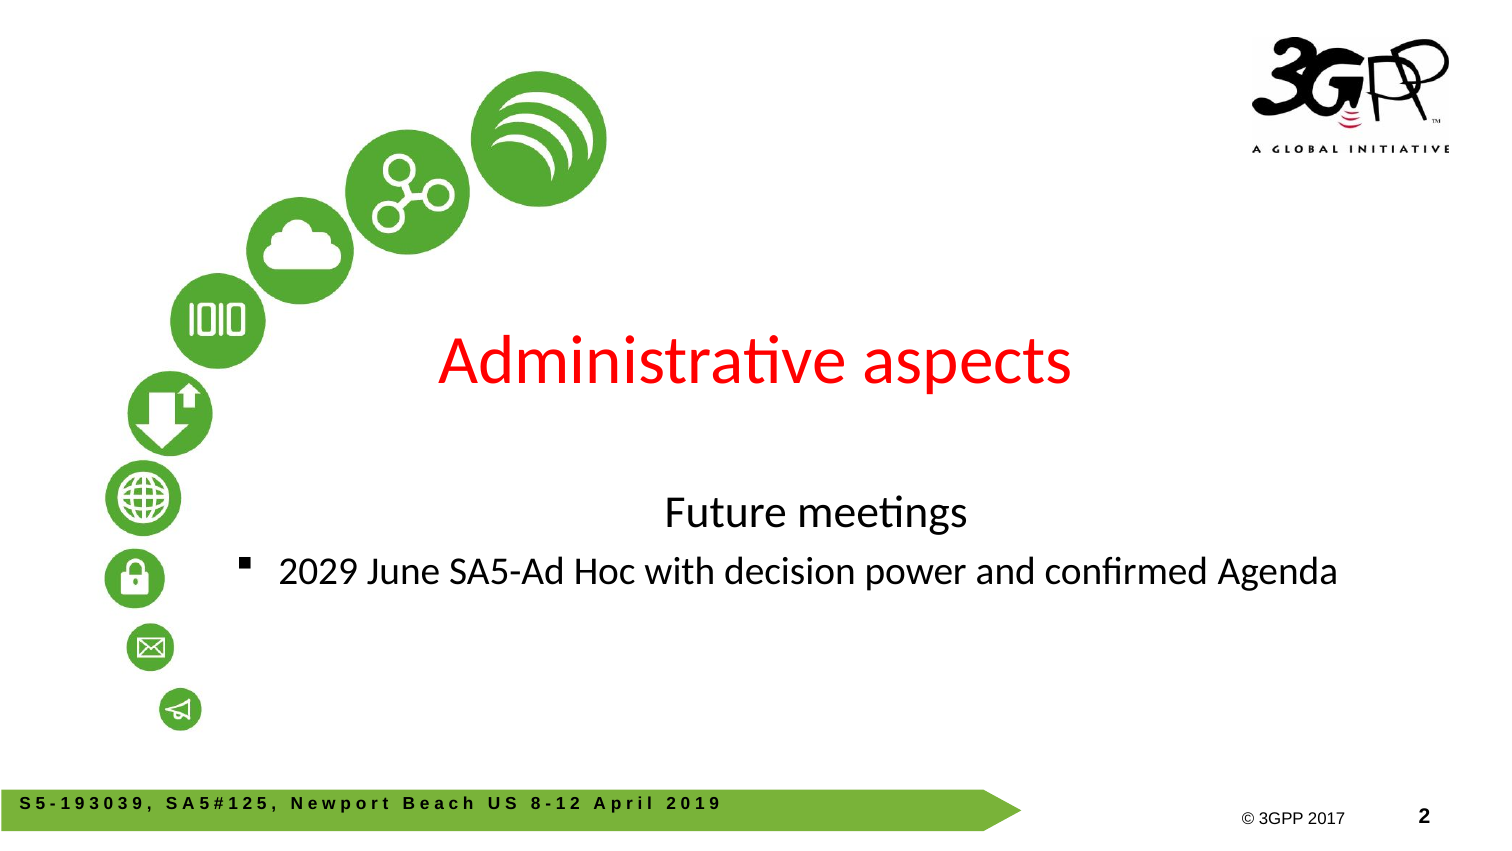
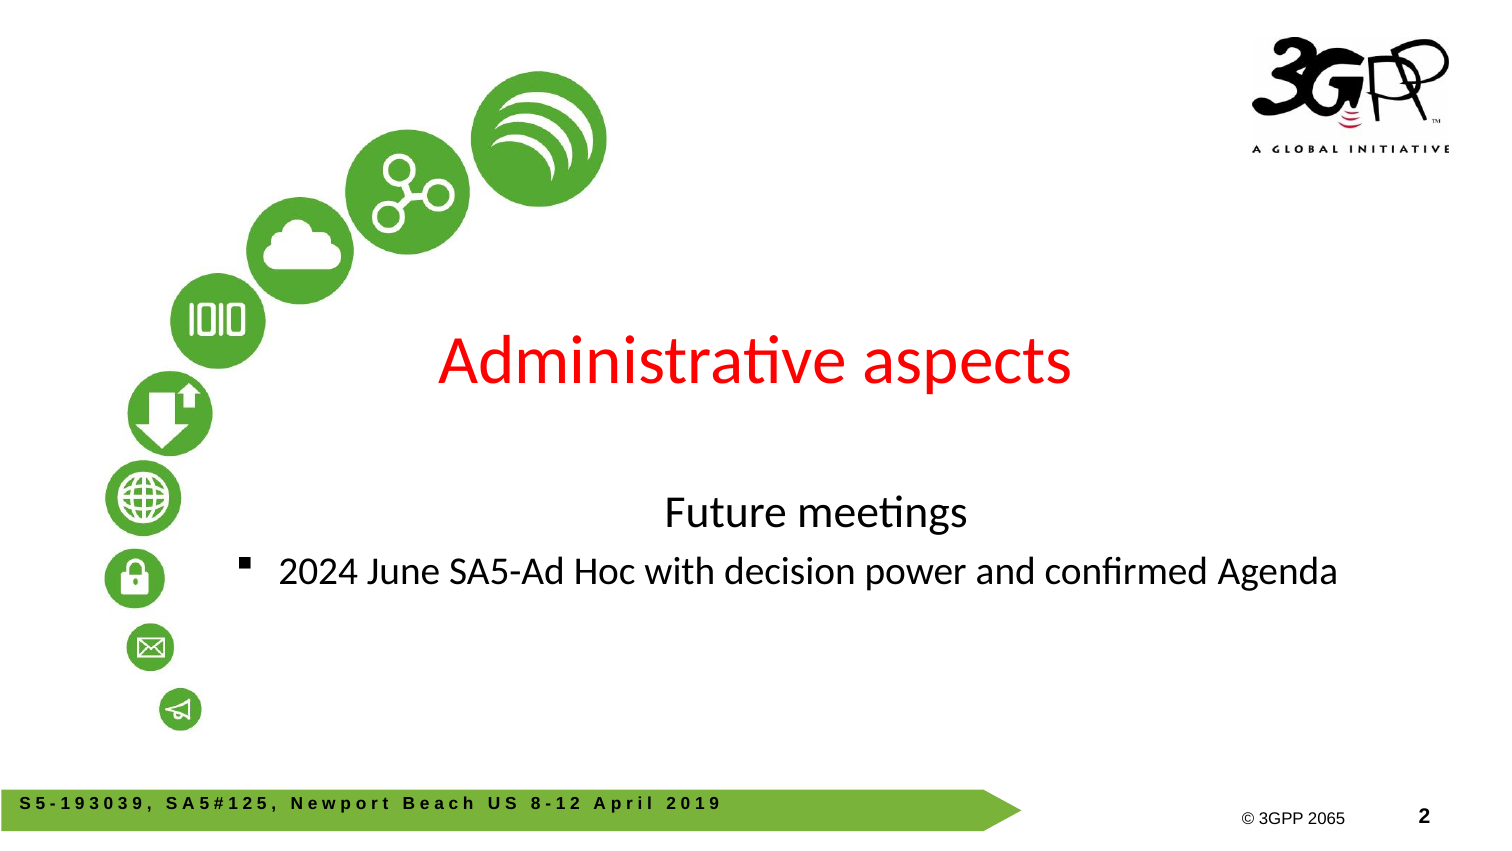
2029: 2029 -> 2024
2017: 2017 -> 2065
